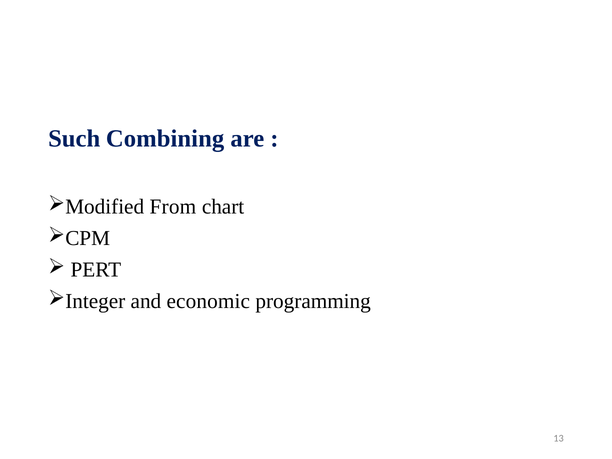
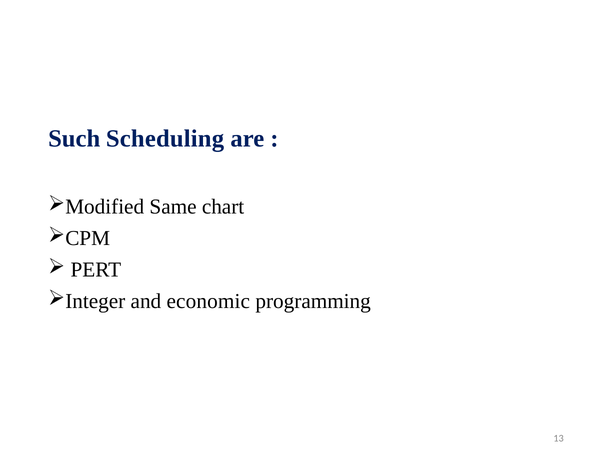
Combining: Combining -> Scheduling
From: From -> Same
